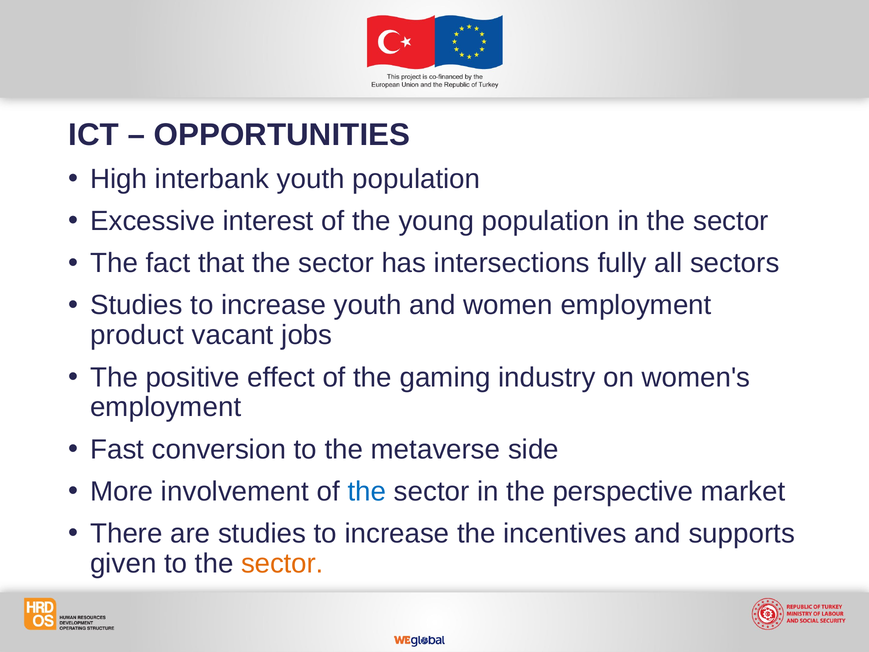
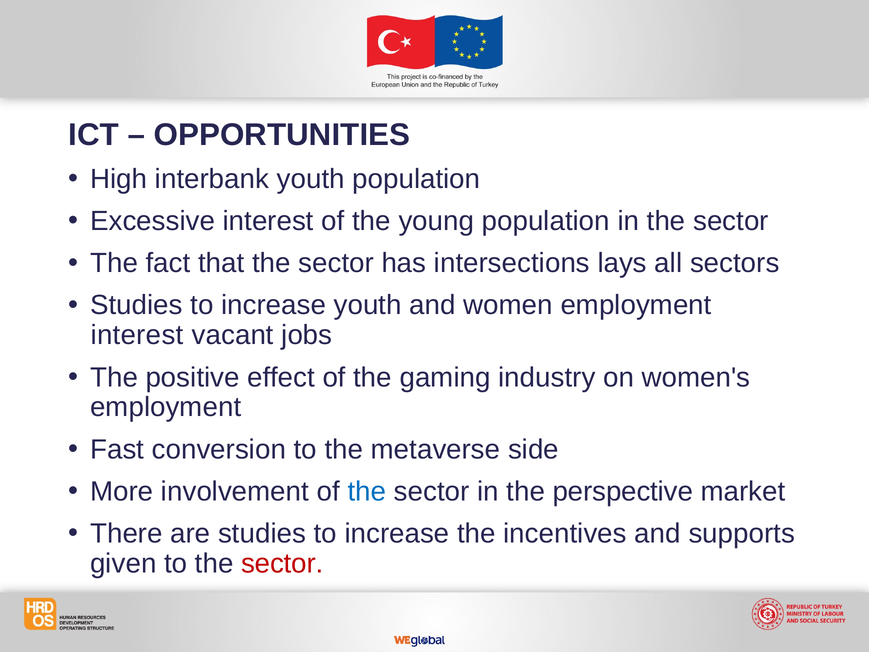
fully: fully -> lays
product at (137, 335): product -> interest
sector at (282, 563) colour: orange -> red
